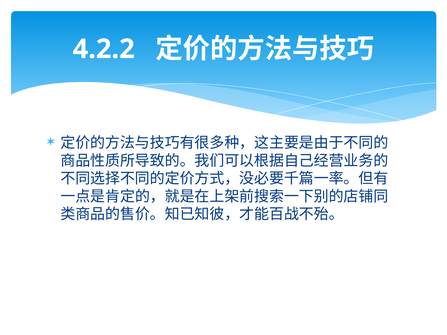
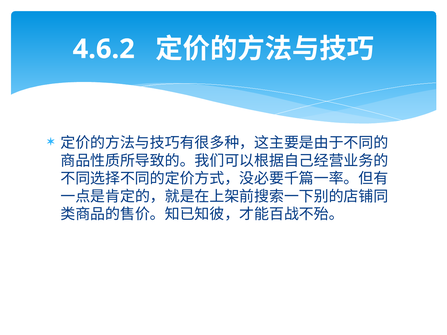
4.2.2: 4.2.2 -> 4.6.2
